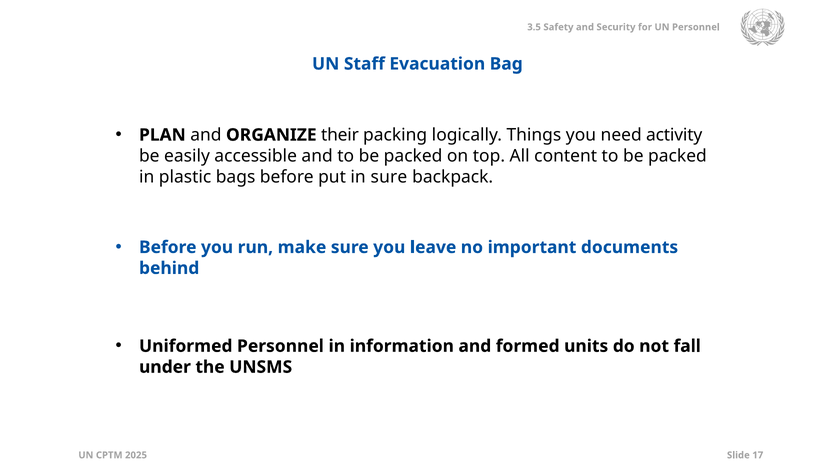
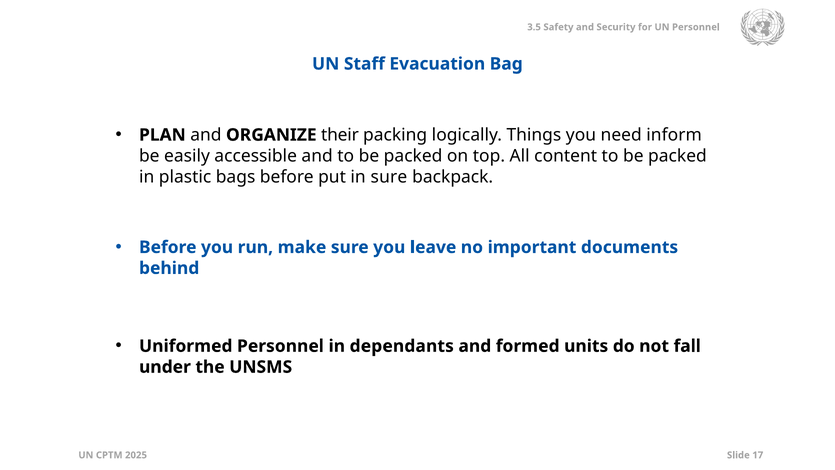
activity: activity -> inform
information: information -> dependants
